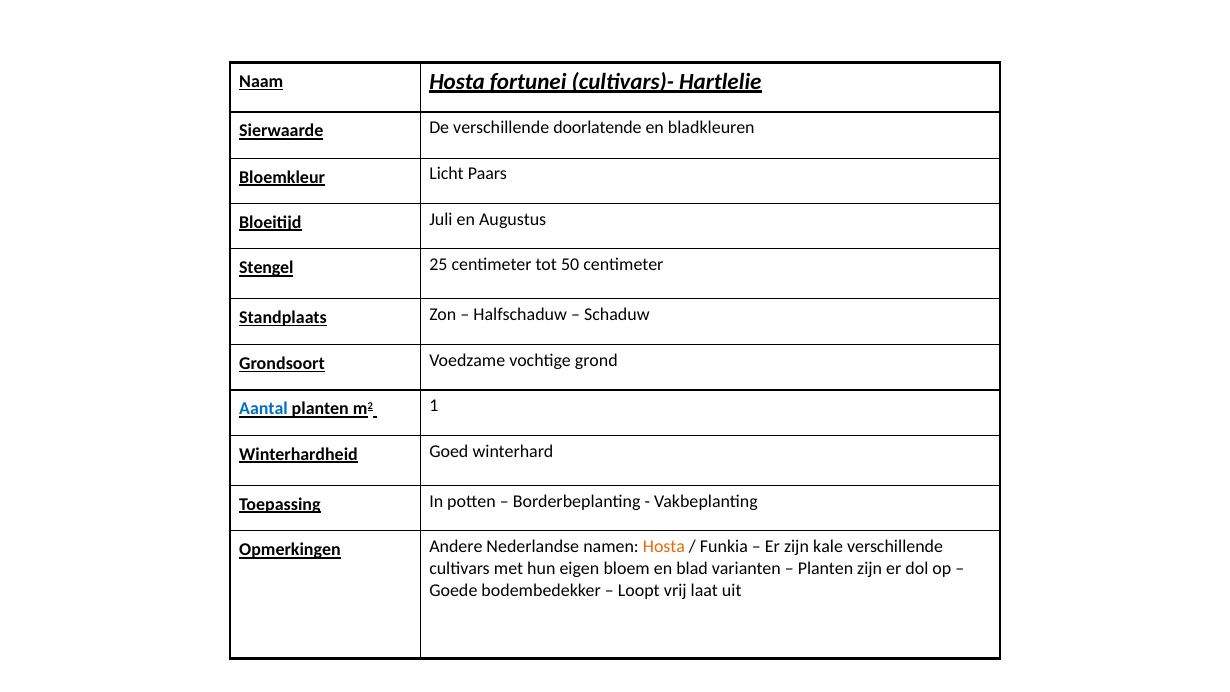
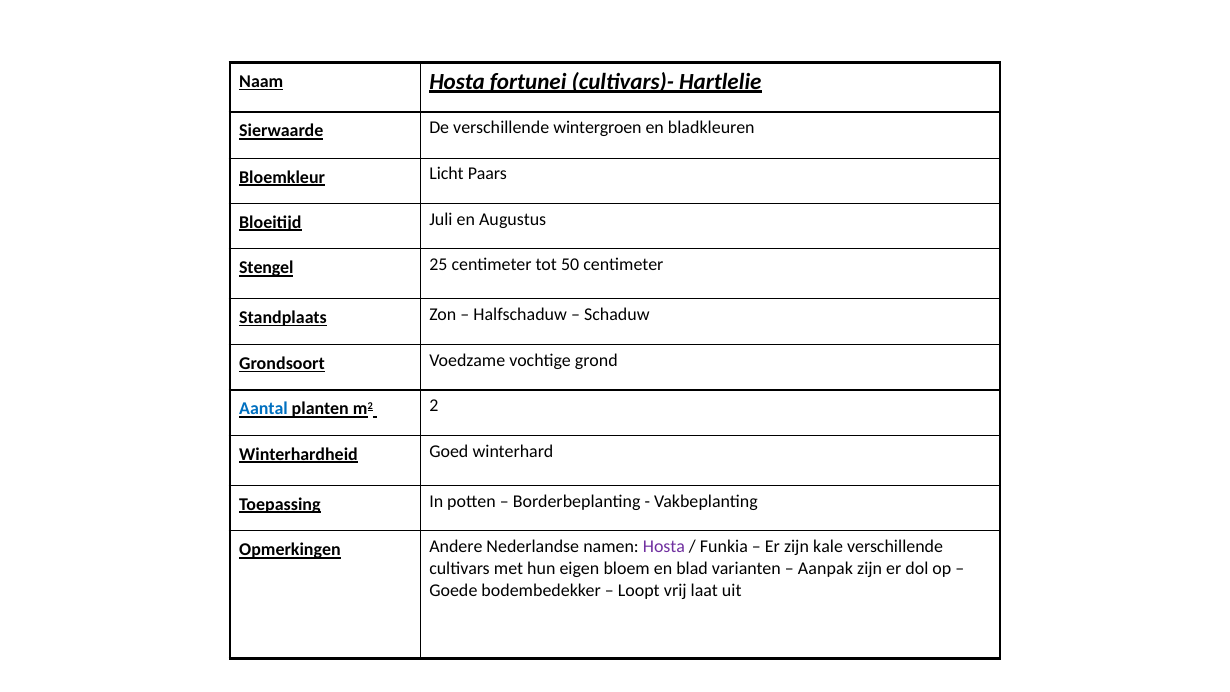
doorlatende: doorlatende -> wintergroen
1: 1 -> 2
Hosta at (664, 546) colour: orange -> purple
Planten at (826, 568): Planten -> Aanpak
